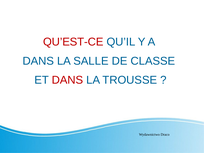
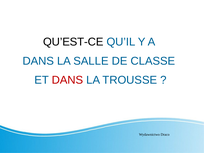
QU’EST-CE colour: red -> black
